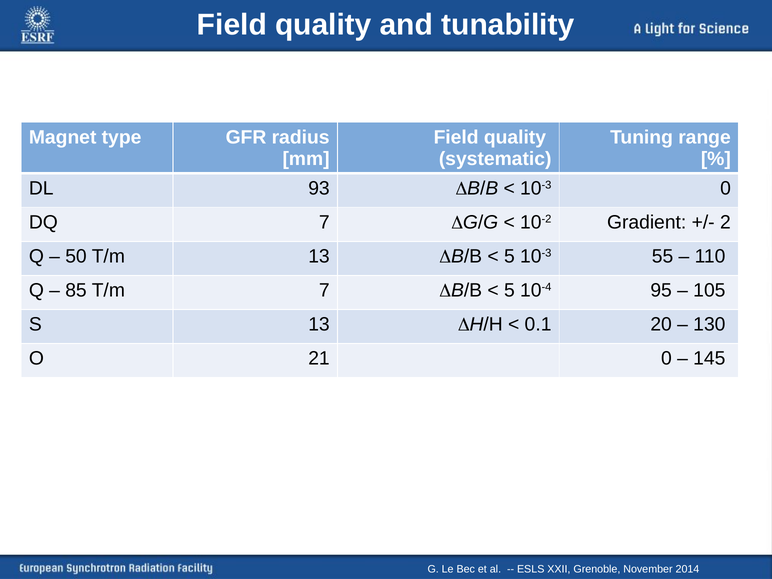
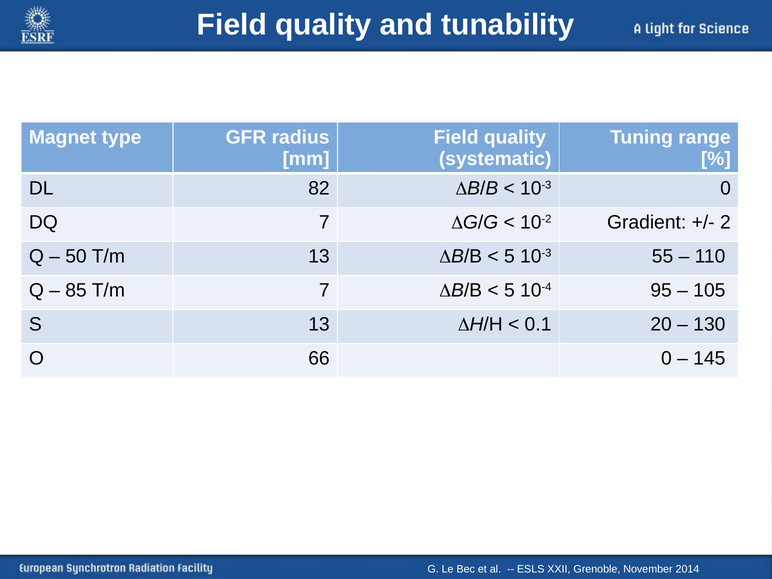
93: 93 -> 82
21: 21 -> 66
